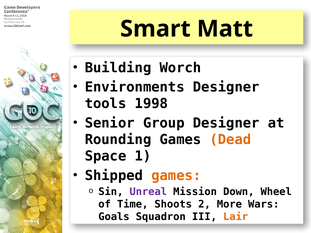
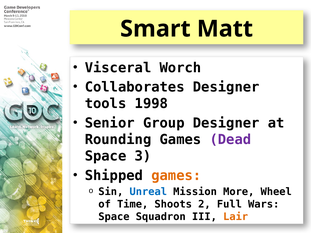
Building: Building -> Visceral
Environments: Environments -> Collaborates
Dead colour: orange -> purple
1: 1 -> 3
Unreal colour: purple -> blue
Down: Down -> More
More: More -> Full
Goals at (114, 217): Goals -> Space
